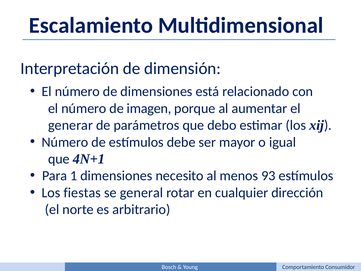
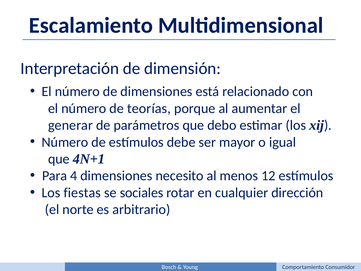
imagen: imagen -> teorías
1: 1 -> 4
93: 93 -> 12
general: general -> sociales
